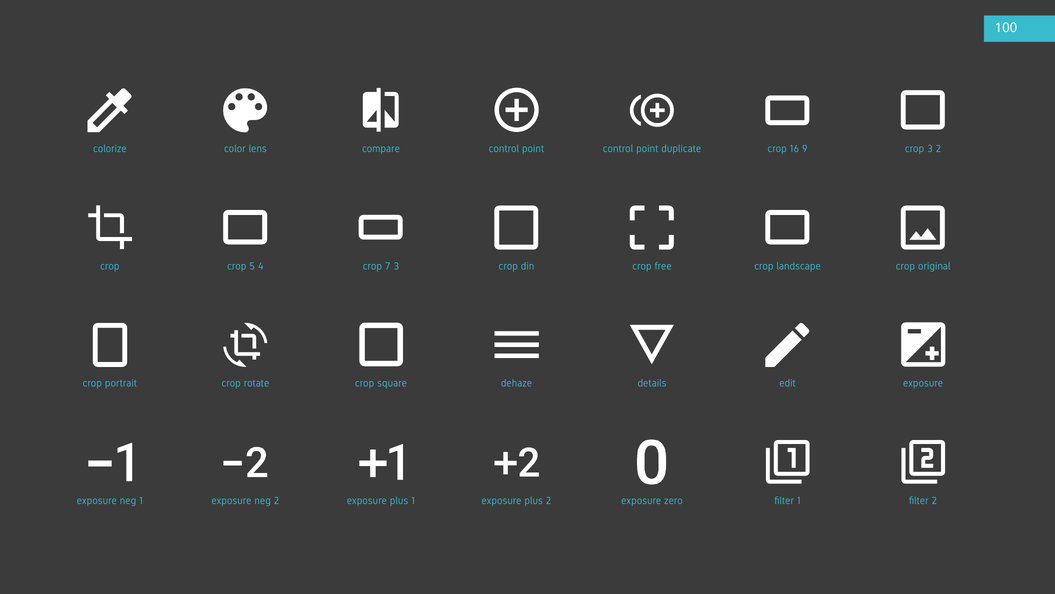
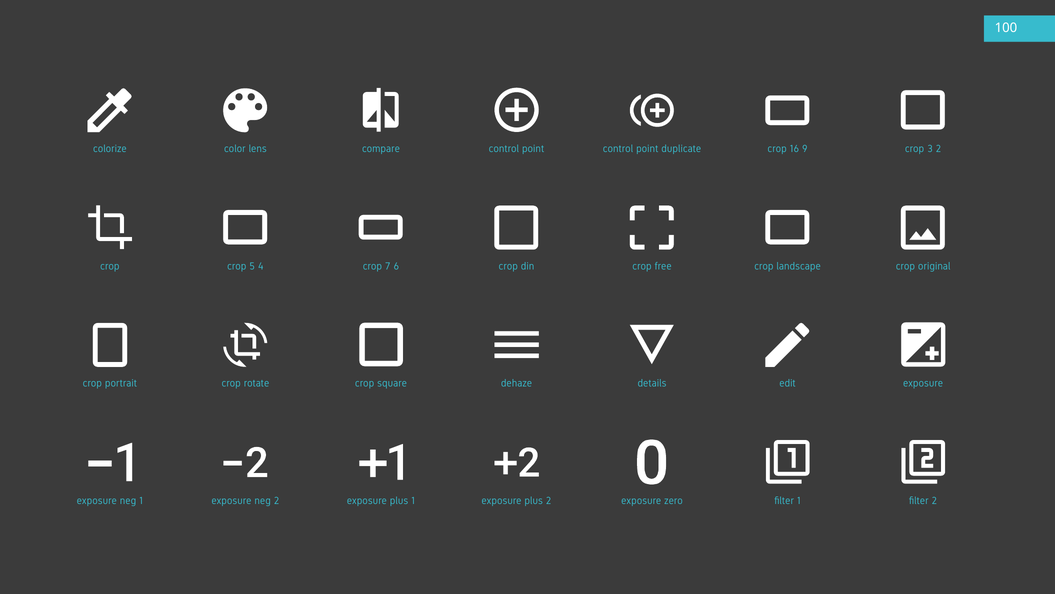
7 3: 3 -> 6
